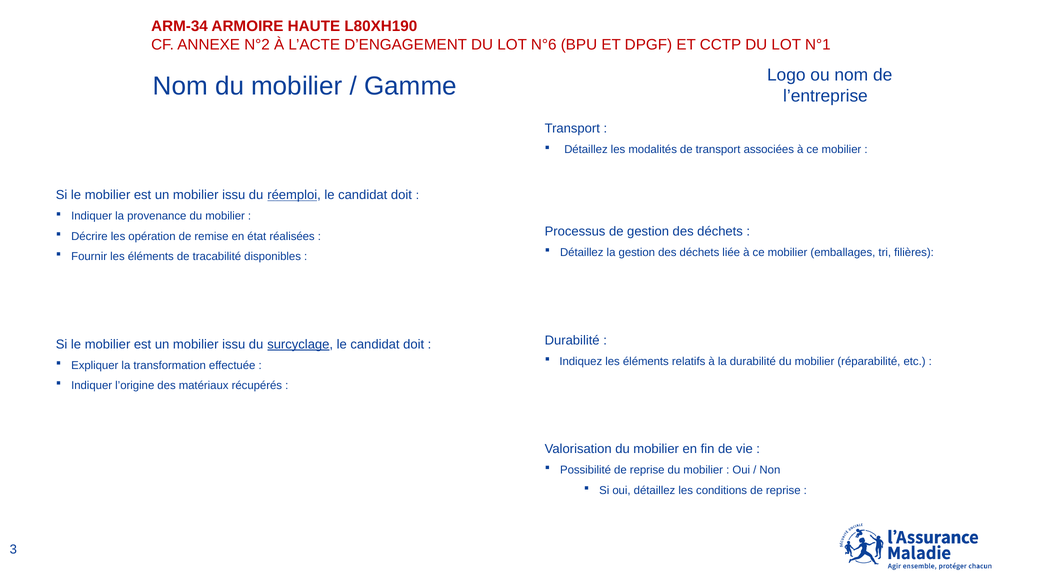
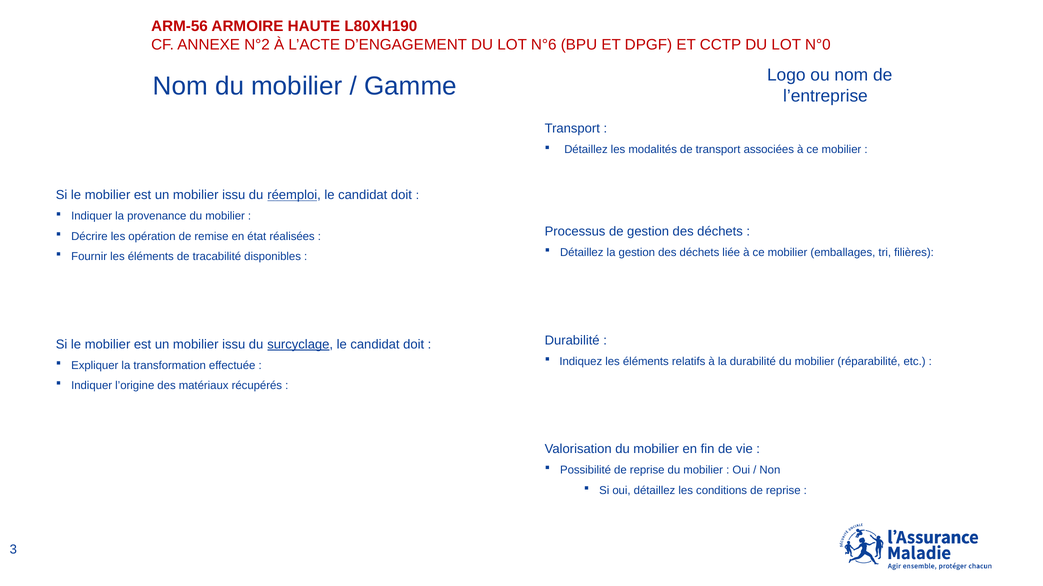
ARM-34: ARM-34 -> ARM-56
N°1: N°1 -> N°0
